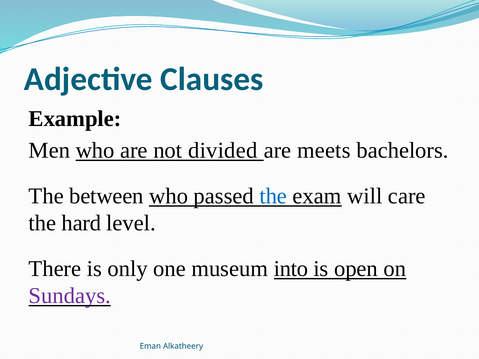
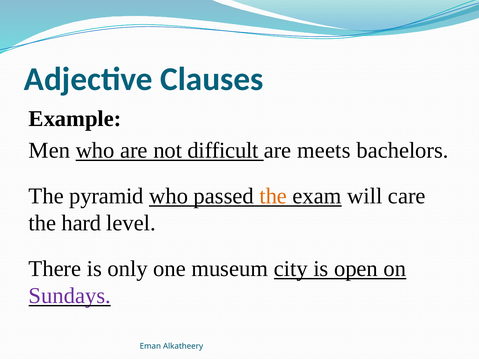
divided: divided -> difficult
between: between -> pyramid
the at (273, 196) colour: blue -> orange
into: into -> city
